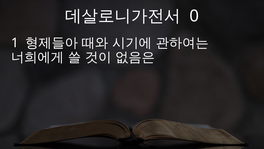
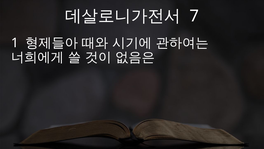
0: 0 -> 7
